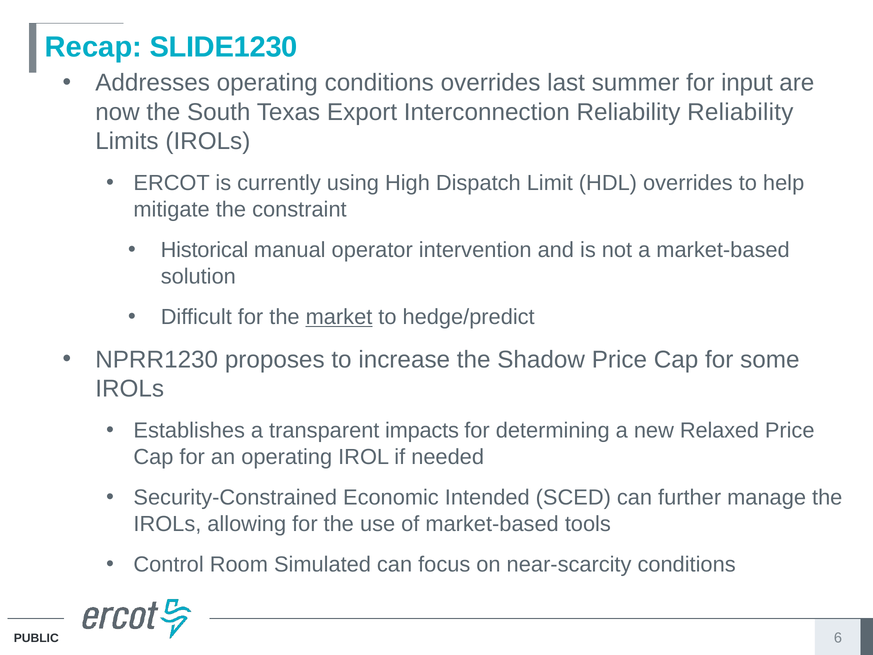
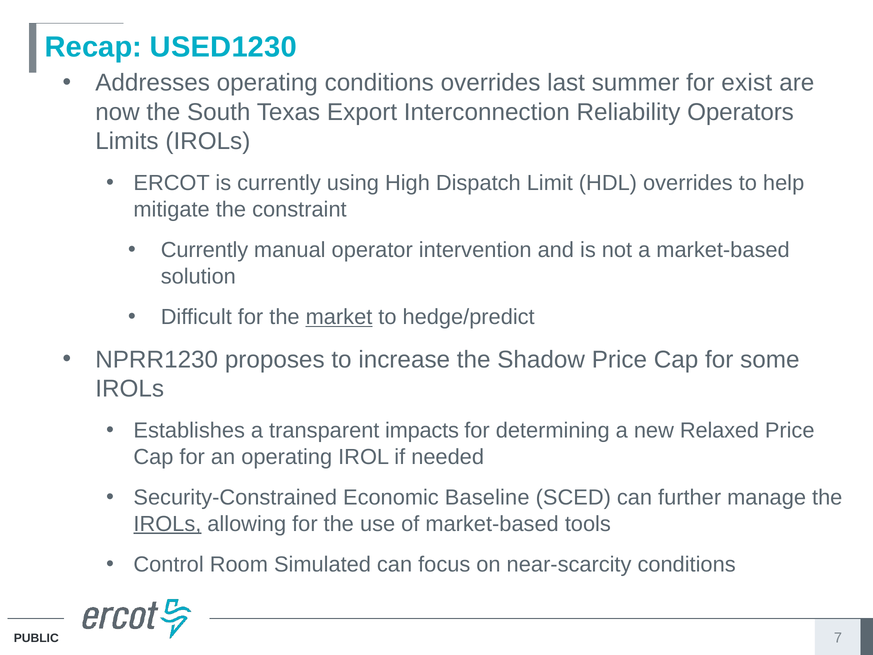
SLIDE1230: SLIDE1230 -> USED1230
input: input -> exist
Reliability Reliability: Reliability -> Operators
Historical at (205, 250): Historical -> Currently
Intended: Intended -> Baseline
IROLs at (167, 524) underline: none -> present
6: 6 -> 7
